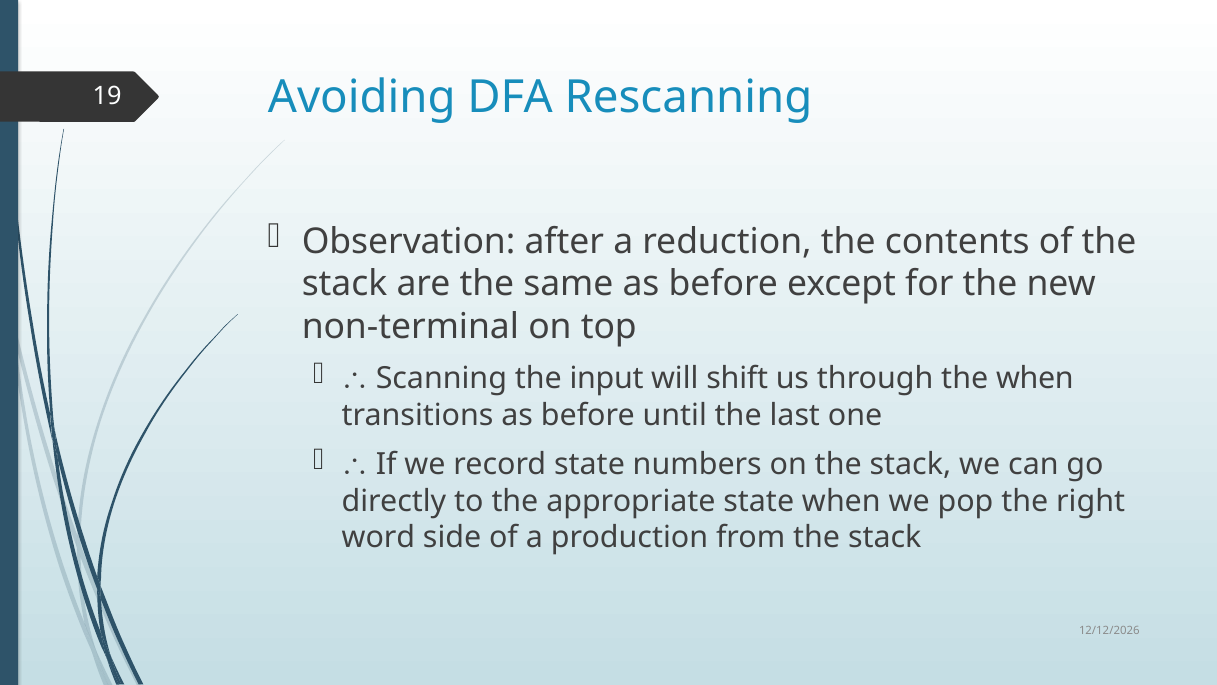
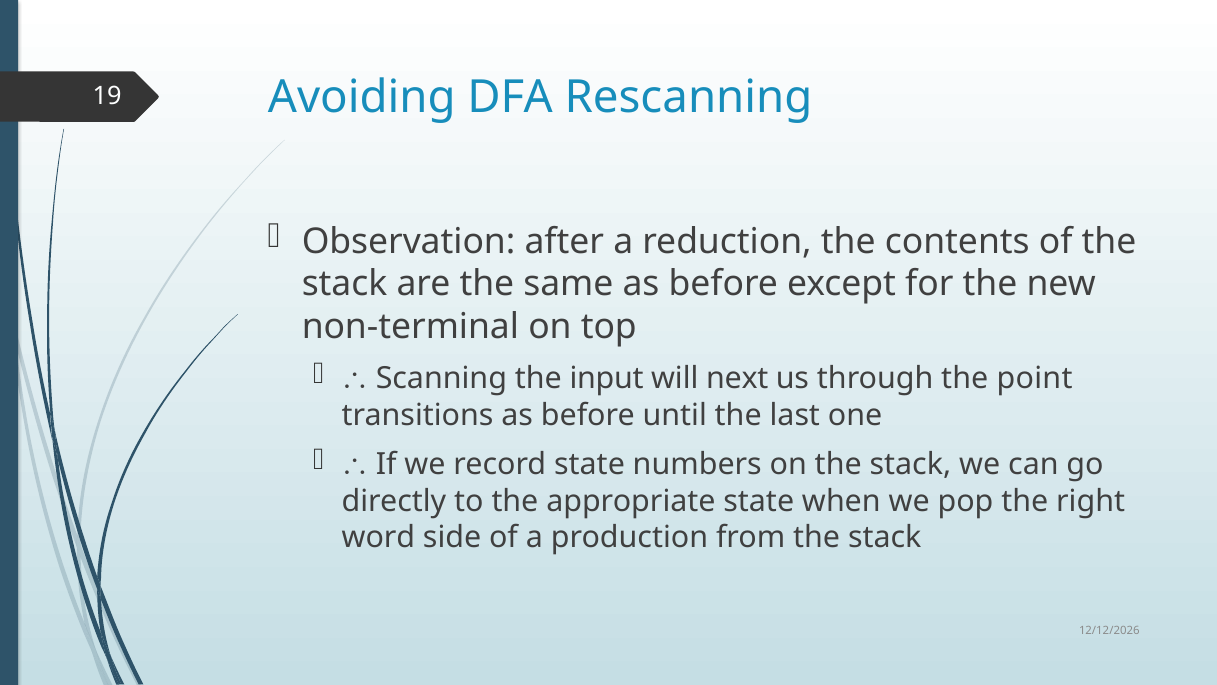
shift: shift -> next
the when: when -> point
